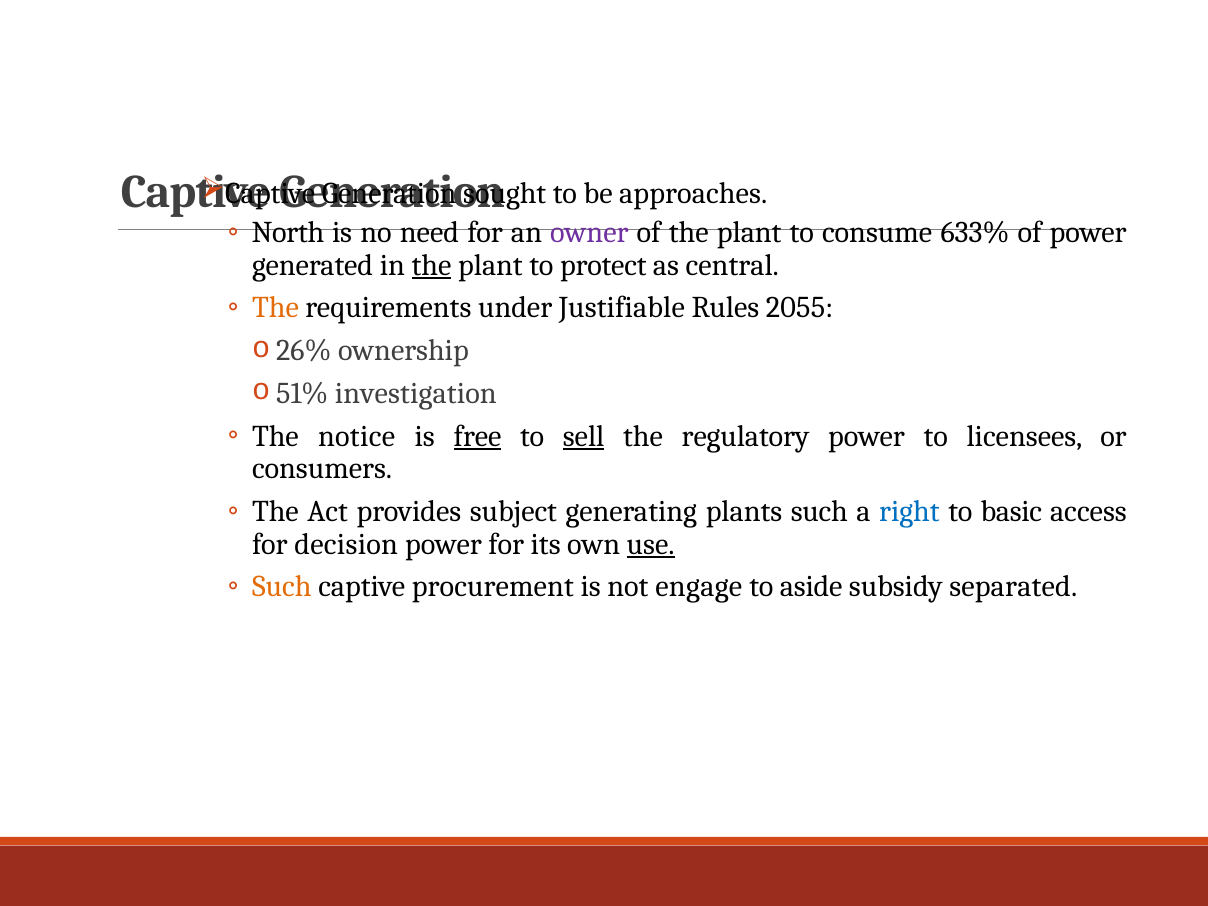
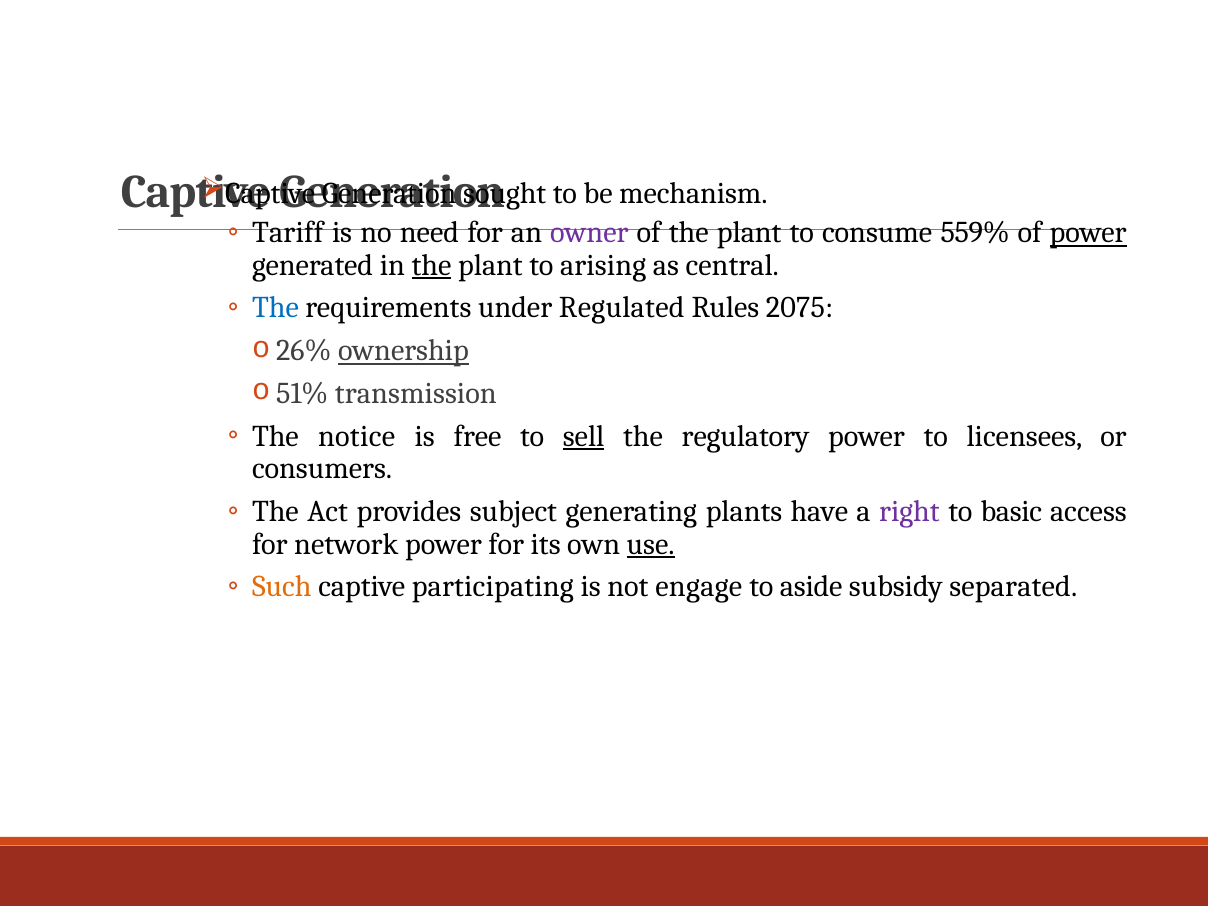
approaches: approaches -> mechanism
North: North -> Tariff
633%: 633% -> 559%
power at (1088, 233) underline: none -> present
protect: protect -> arising
The at (275, 308) colour: orange -> blue
Justifiable: Justifiable -> Regulated
2055: 2055 -> 2075
ownership underline: none -> present
investigation: investigation -> transmission
free underline: present -> none
plants such: such -> have
right colour: blue -> purple
decision: decision -> network
procurement: procurement -> participating
